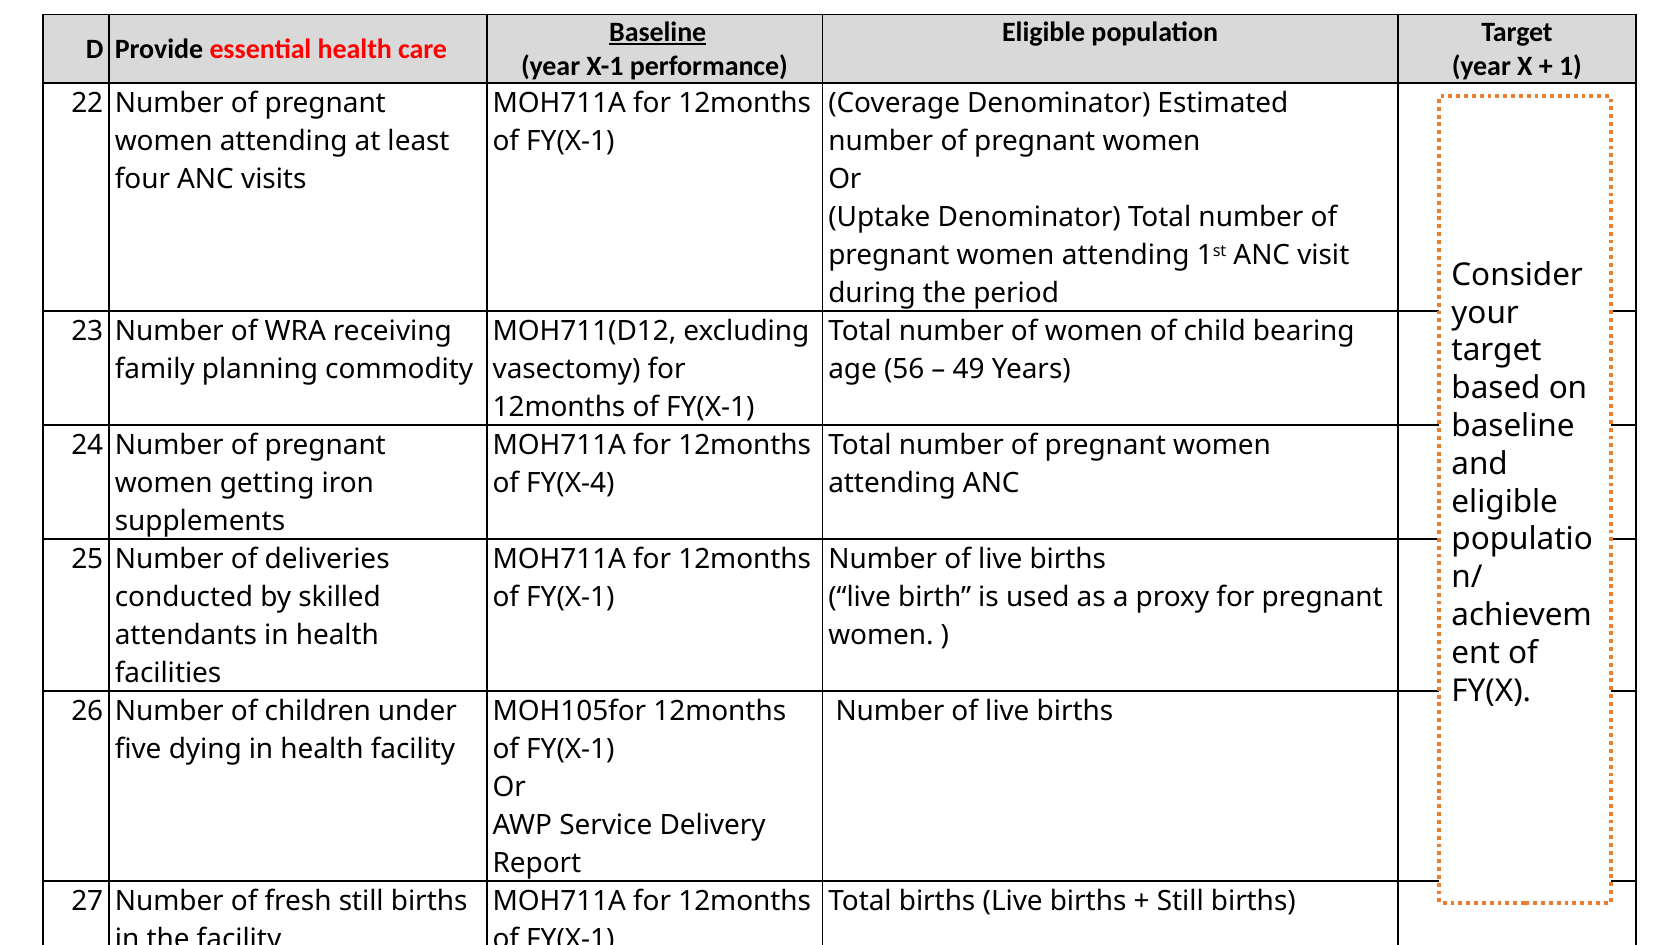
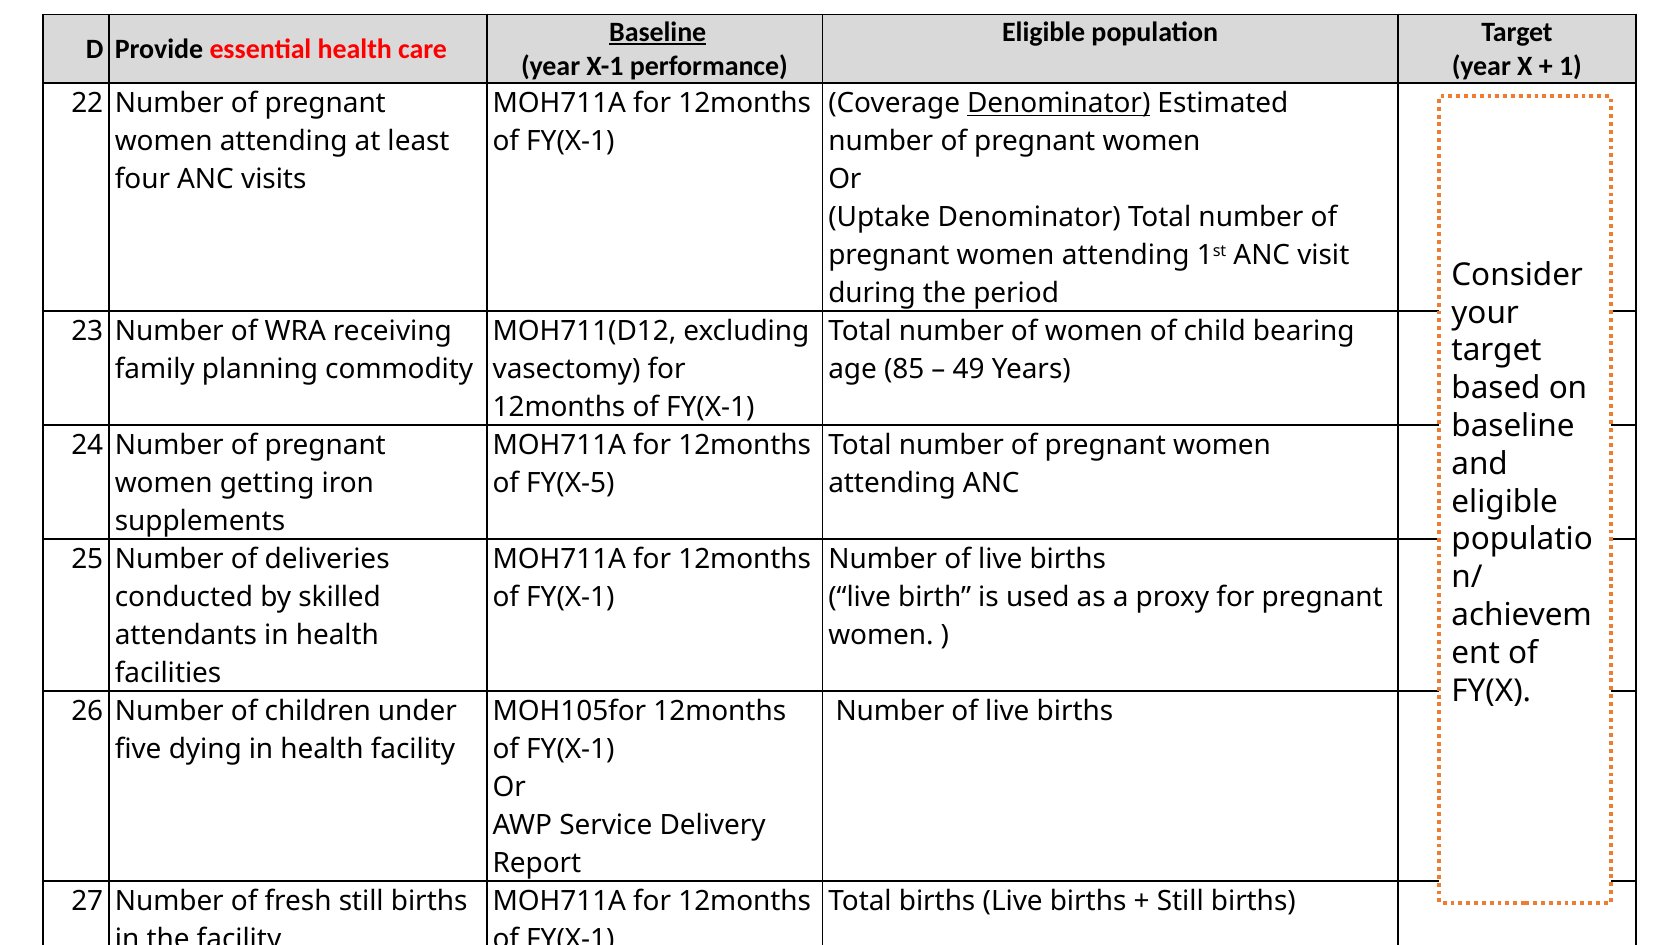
Denominator at (1059, 103) underline: none -> present
56: 56 -> 85
FY(X-4: FY(X-4 -> FY(X-5
